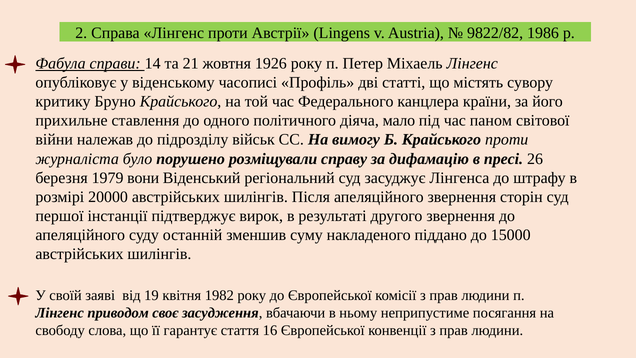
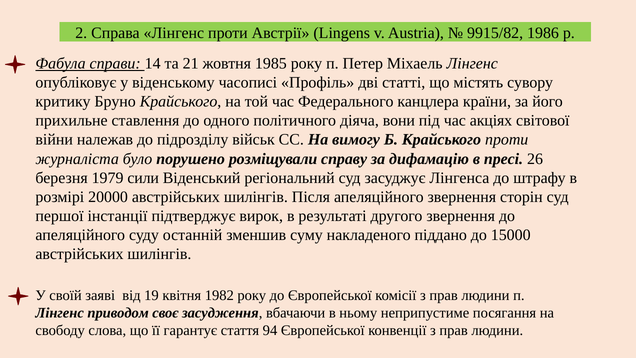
9822/82: 9822/82 -> 9915/82
1926: 1926 -> 1985
мало: мало -> вони
паном: паном -> акціях
вони: вони -> сили
16: 16 -> 94
